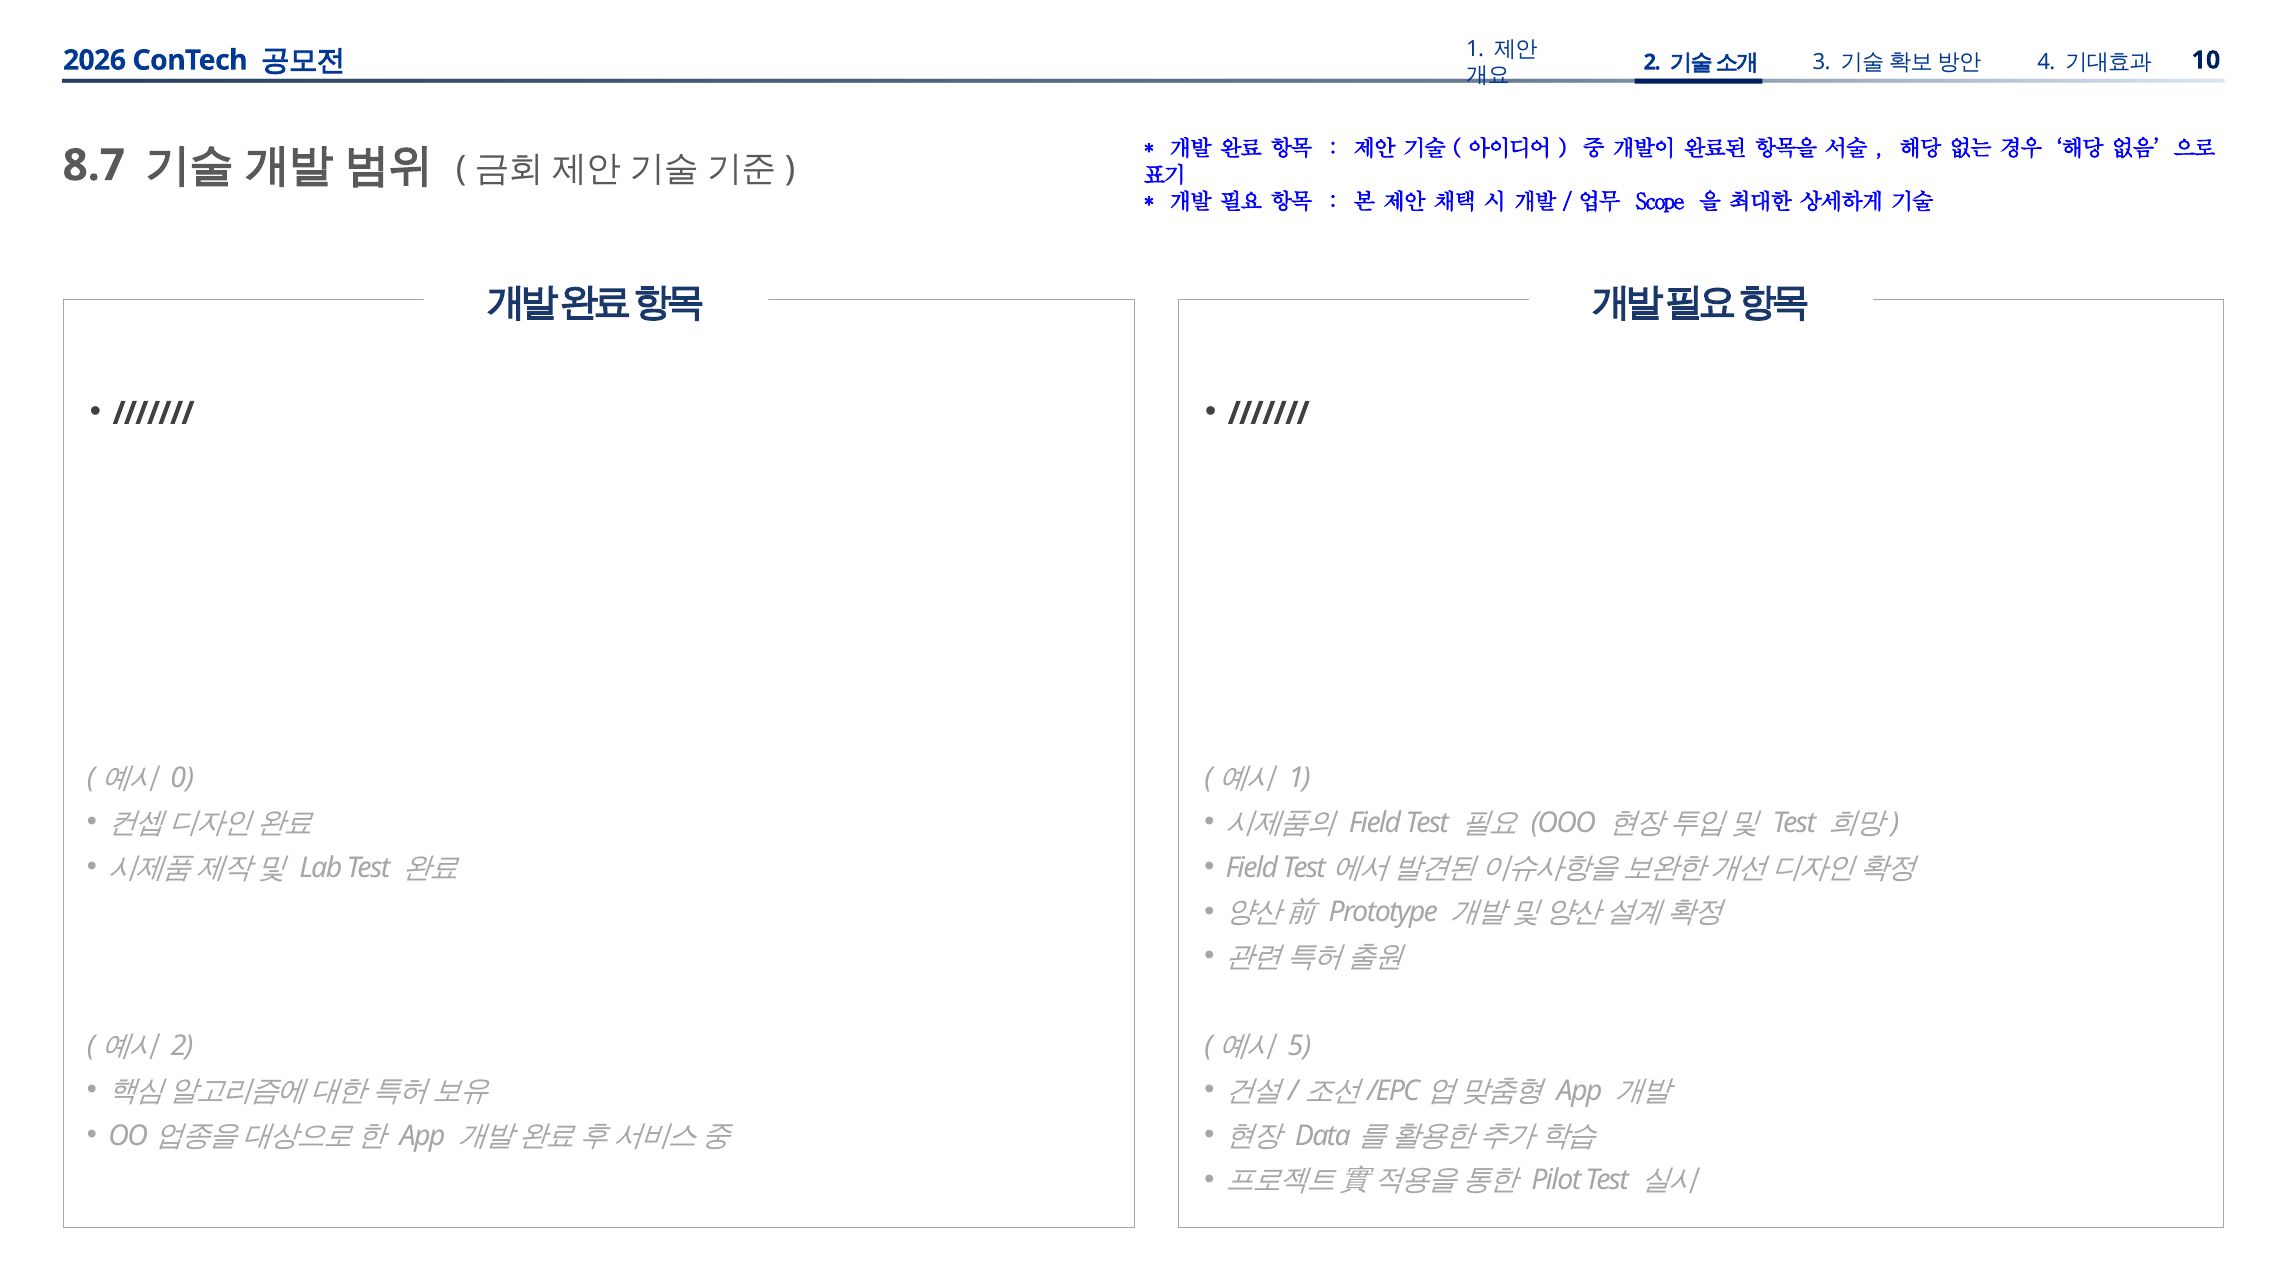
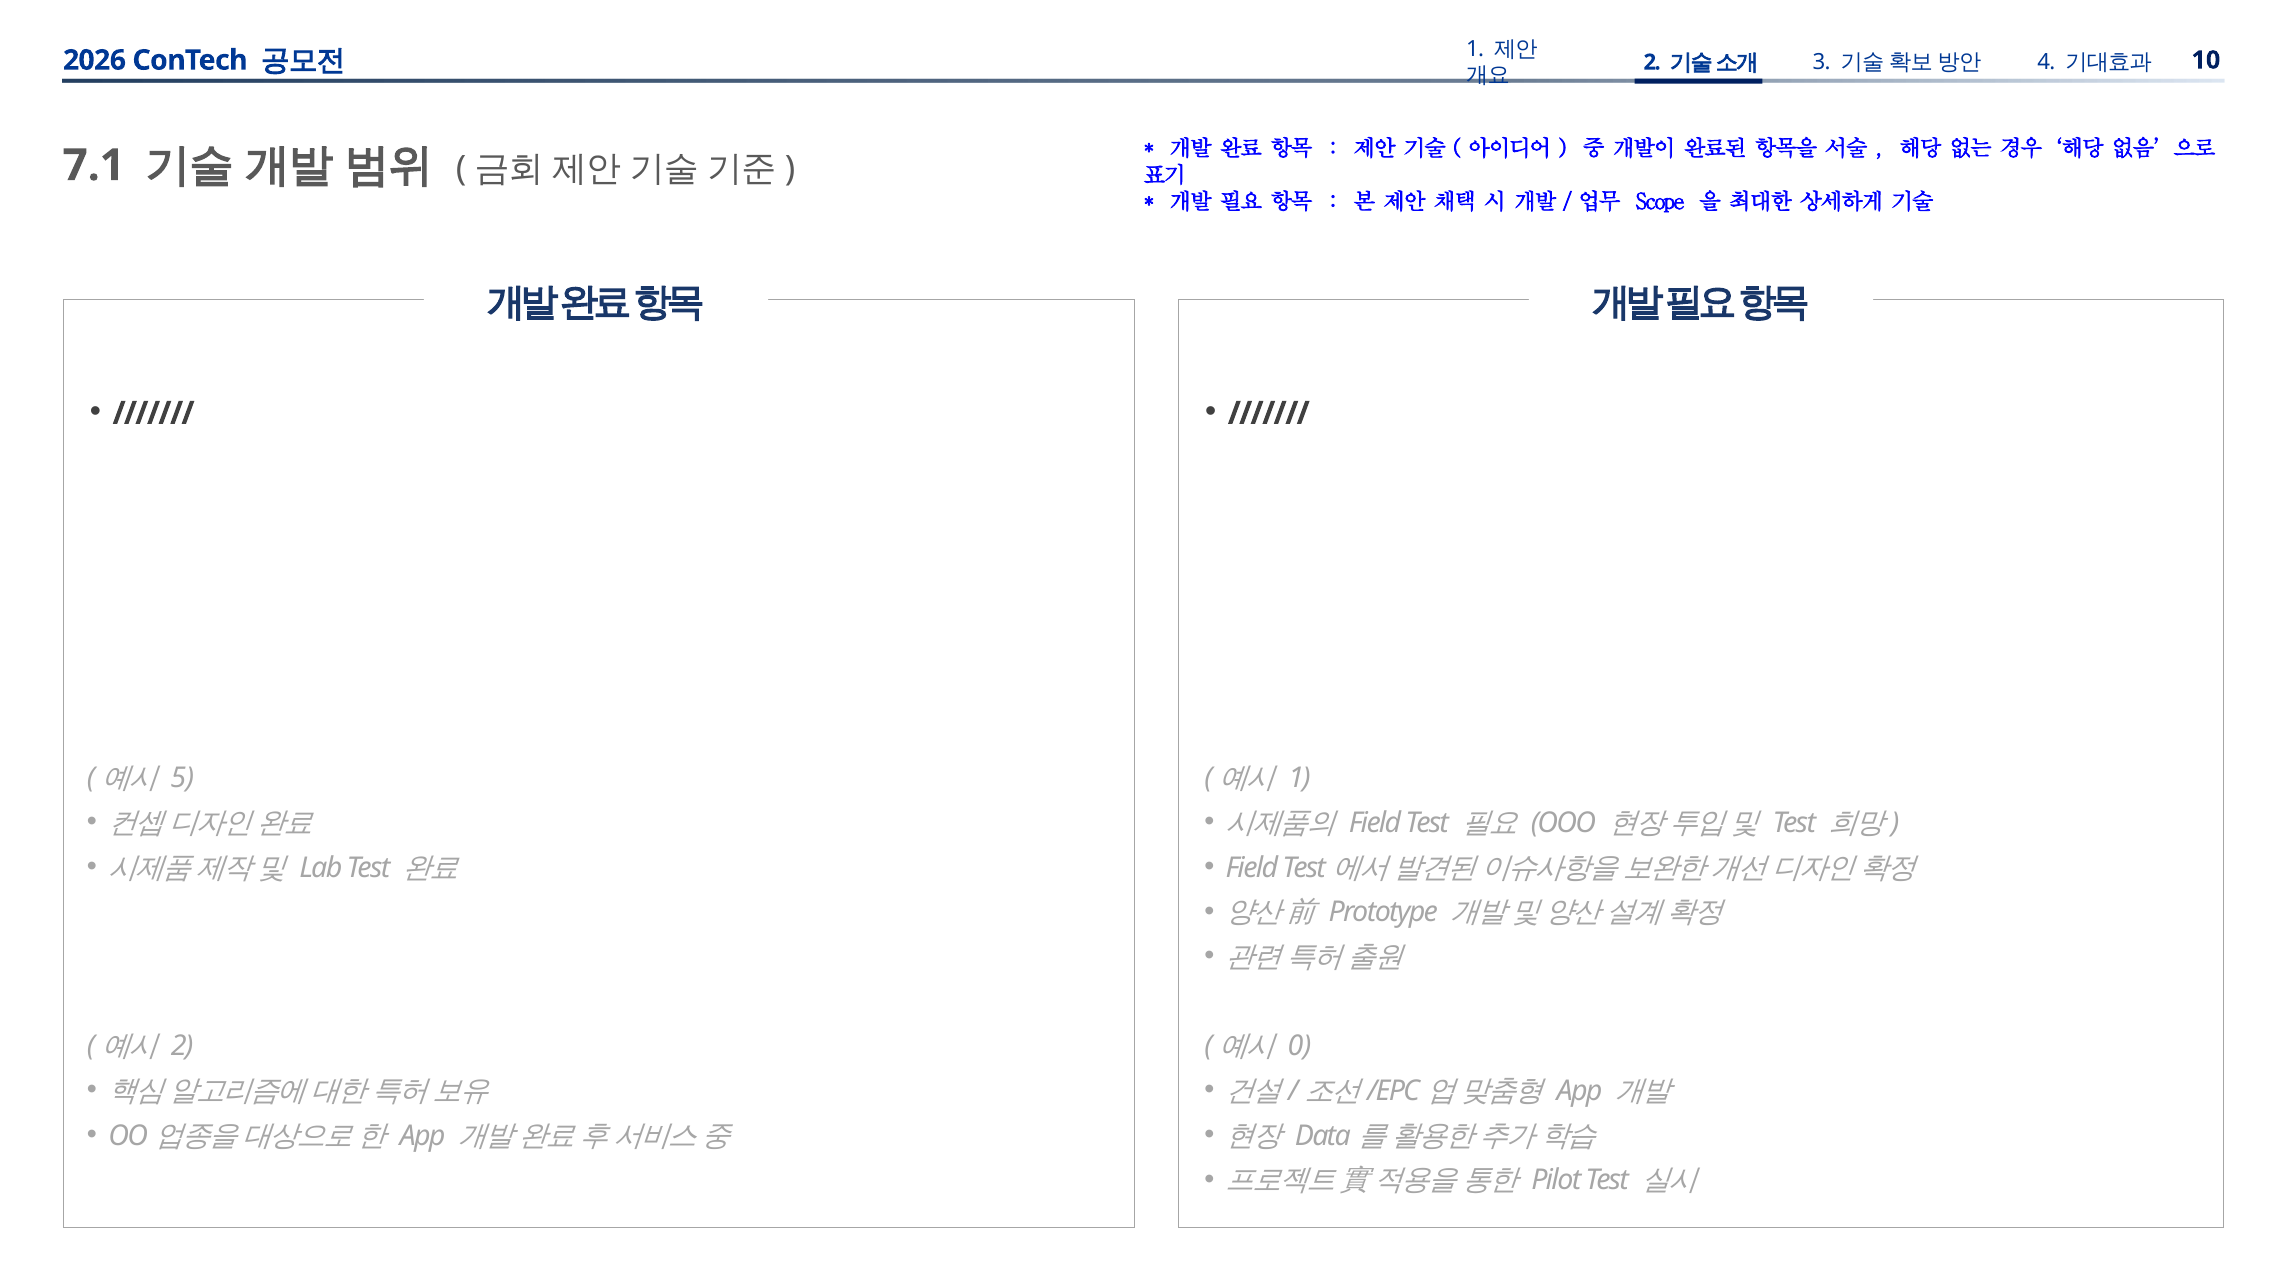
8.7: 8.7 -> 7.1
0: 0 -> 5
5: 5 -> 0
